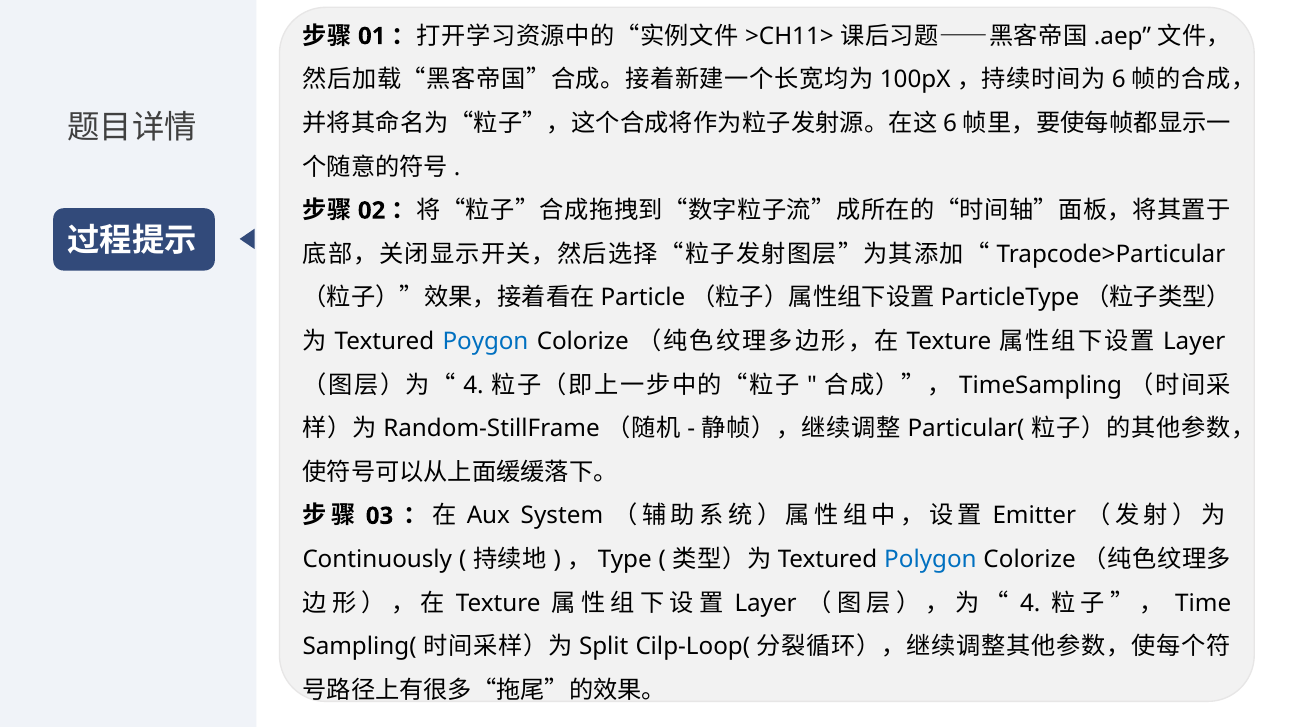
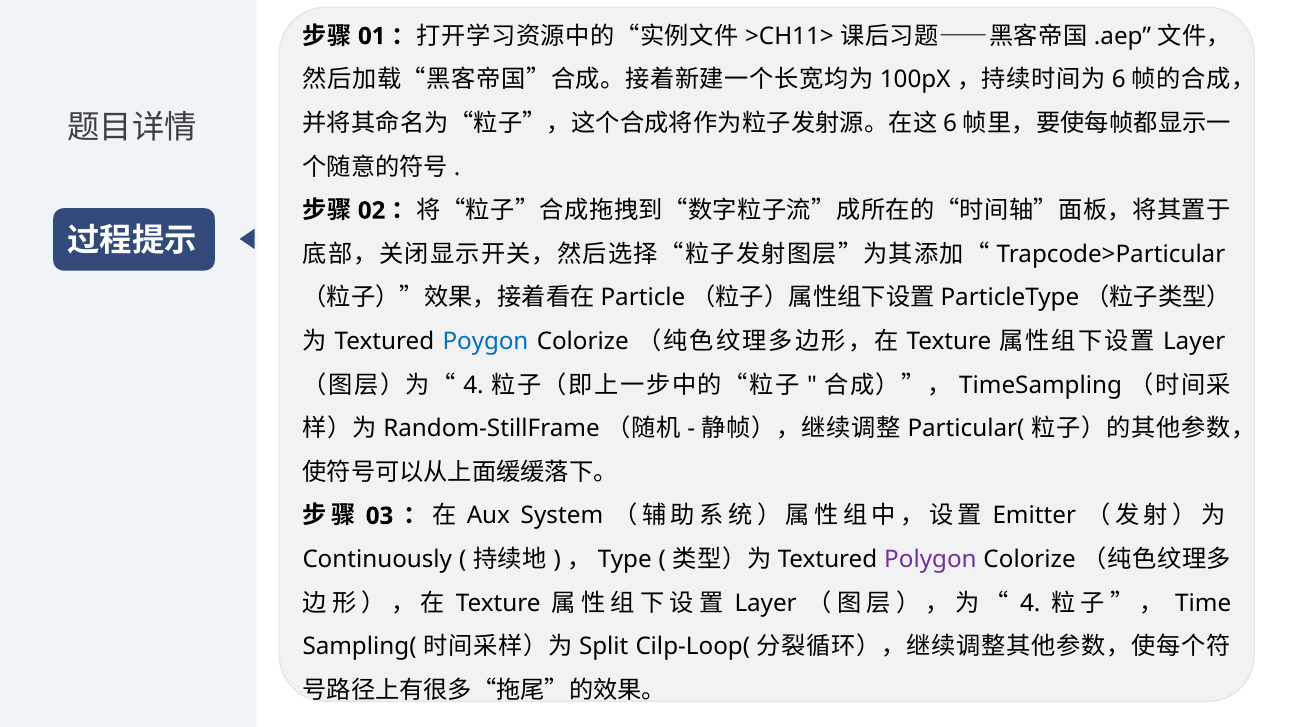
Polygon colour: blue -> purple
